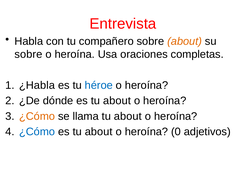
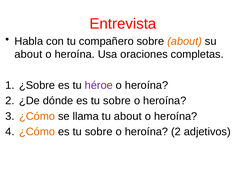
sobre at (28, 54): sobre -> about
¿Habla: ¿Habla -> ¿Sobre
héroe colour: blue -> purple
dónde es tu about: about -> sobre
¿Cómo at (37, 132) colour: blue -> orange
about at (99, 132): about -> sobre
0 at (176, 132): 0 -> 2
